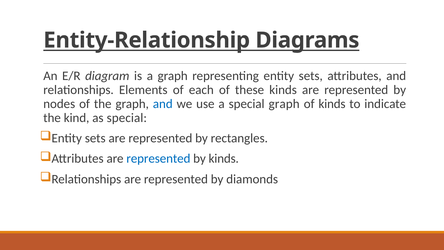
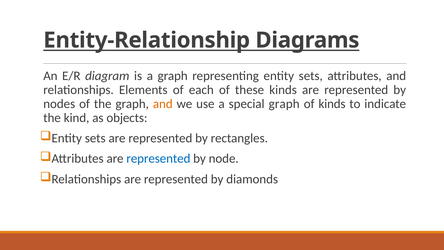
and at (163, 104) colour: blue -> orange
as special: special -> objects
by kinds: kinds -> node
